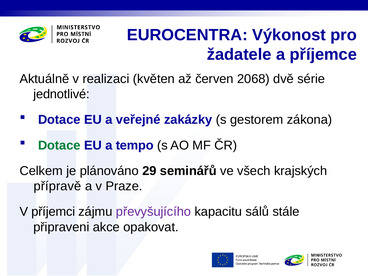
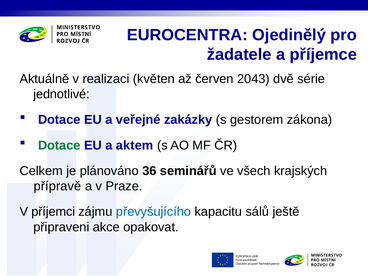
Výkonost: Výkonost -> Ojedinělý
2068: 2068 -> 2043
tempo: tempo -> aktem
29: 29 -> 36
převyšujícího colour: purple -> blue
stále: stále -> ještě
